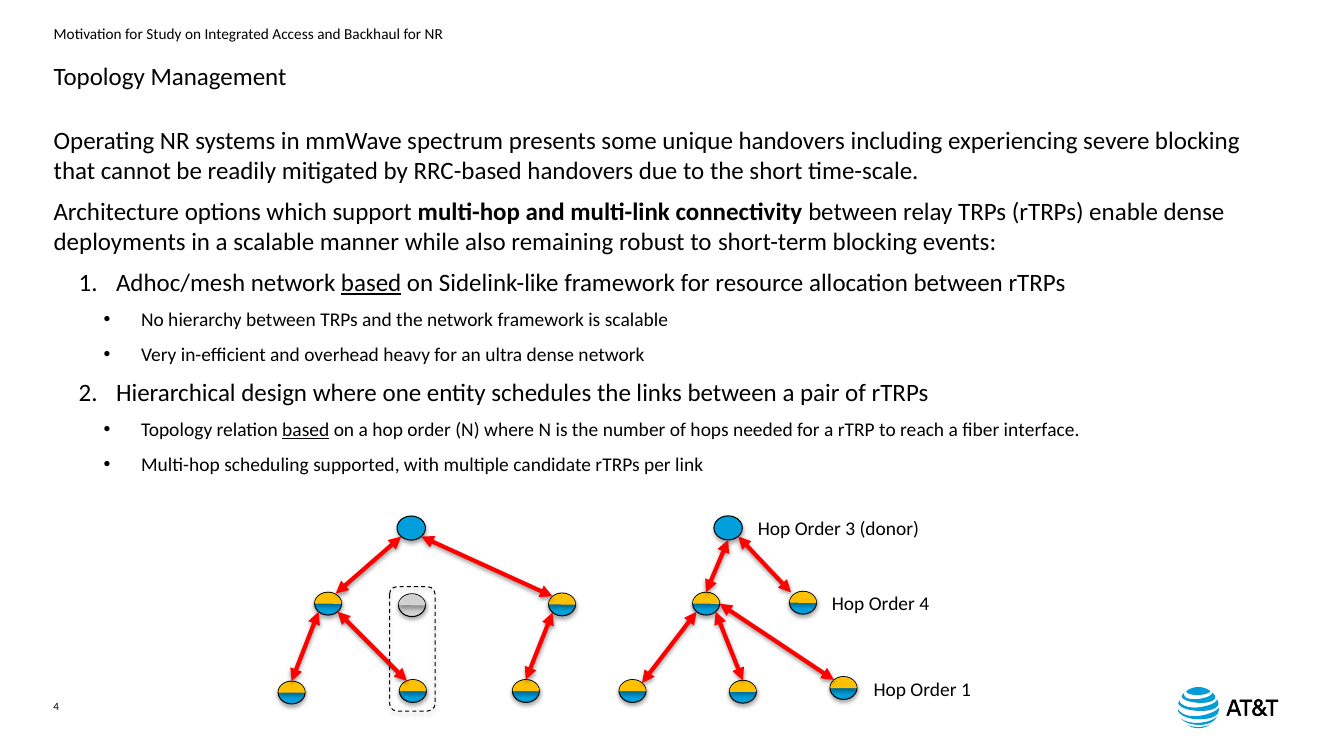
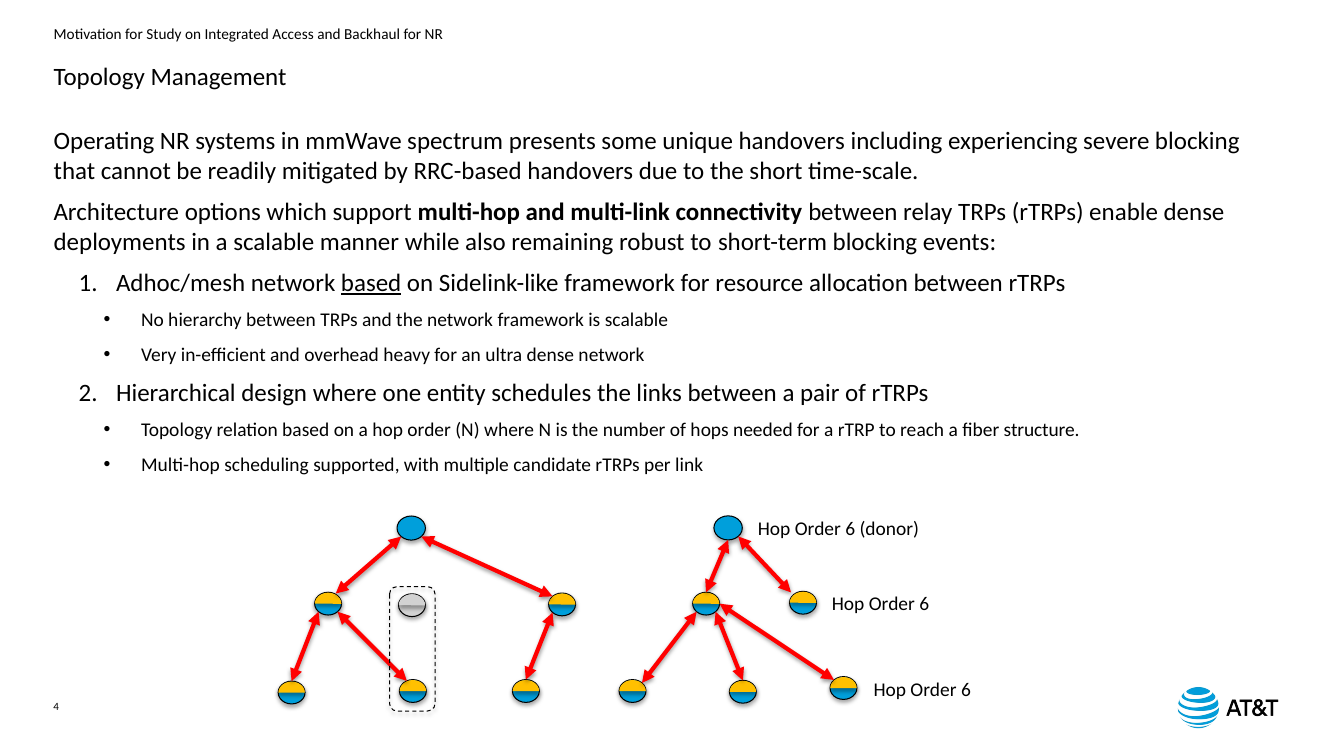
based at (306, 431) underline: present -> none
interface: interface -> structure
3 at (850, 530): 3 -> 6
4 at (924, 605): 4 -> 6
1 at (966, 691): 1 -> 6
